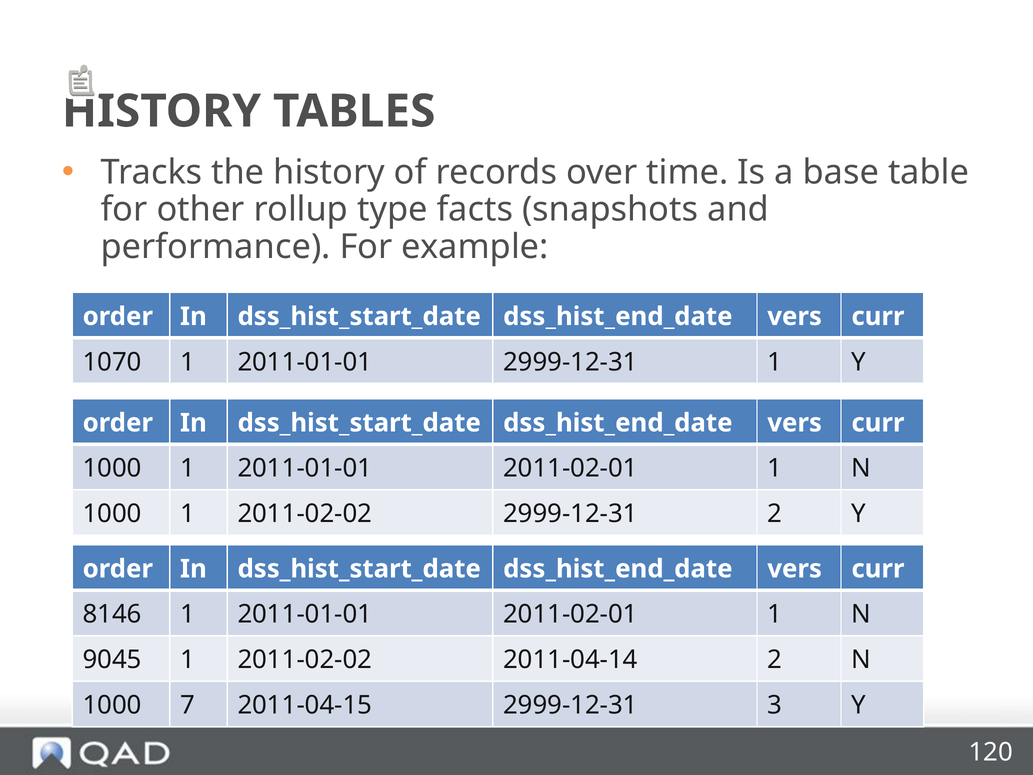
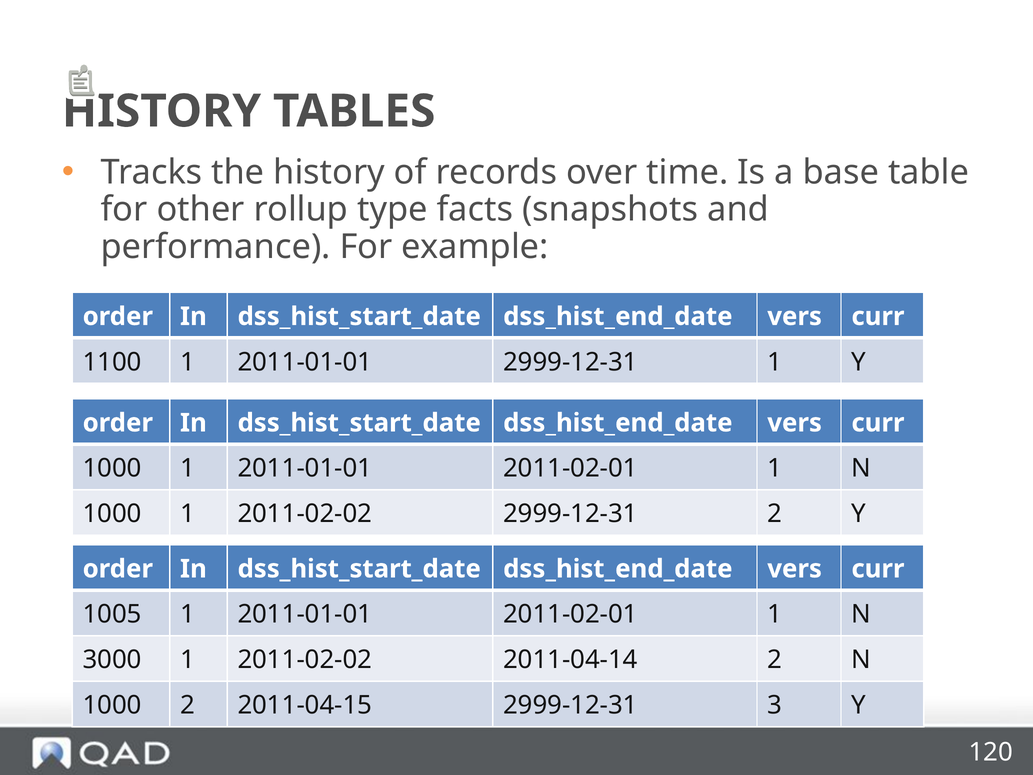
1070: 1070 -> 1100
8146: 8146 -> 1005
9045: 9045 -> 3000
1000 7: 7 -> 2
